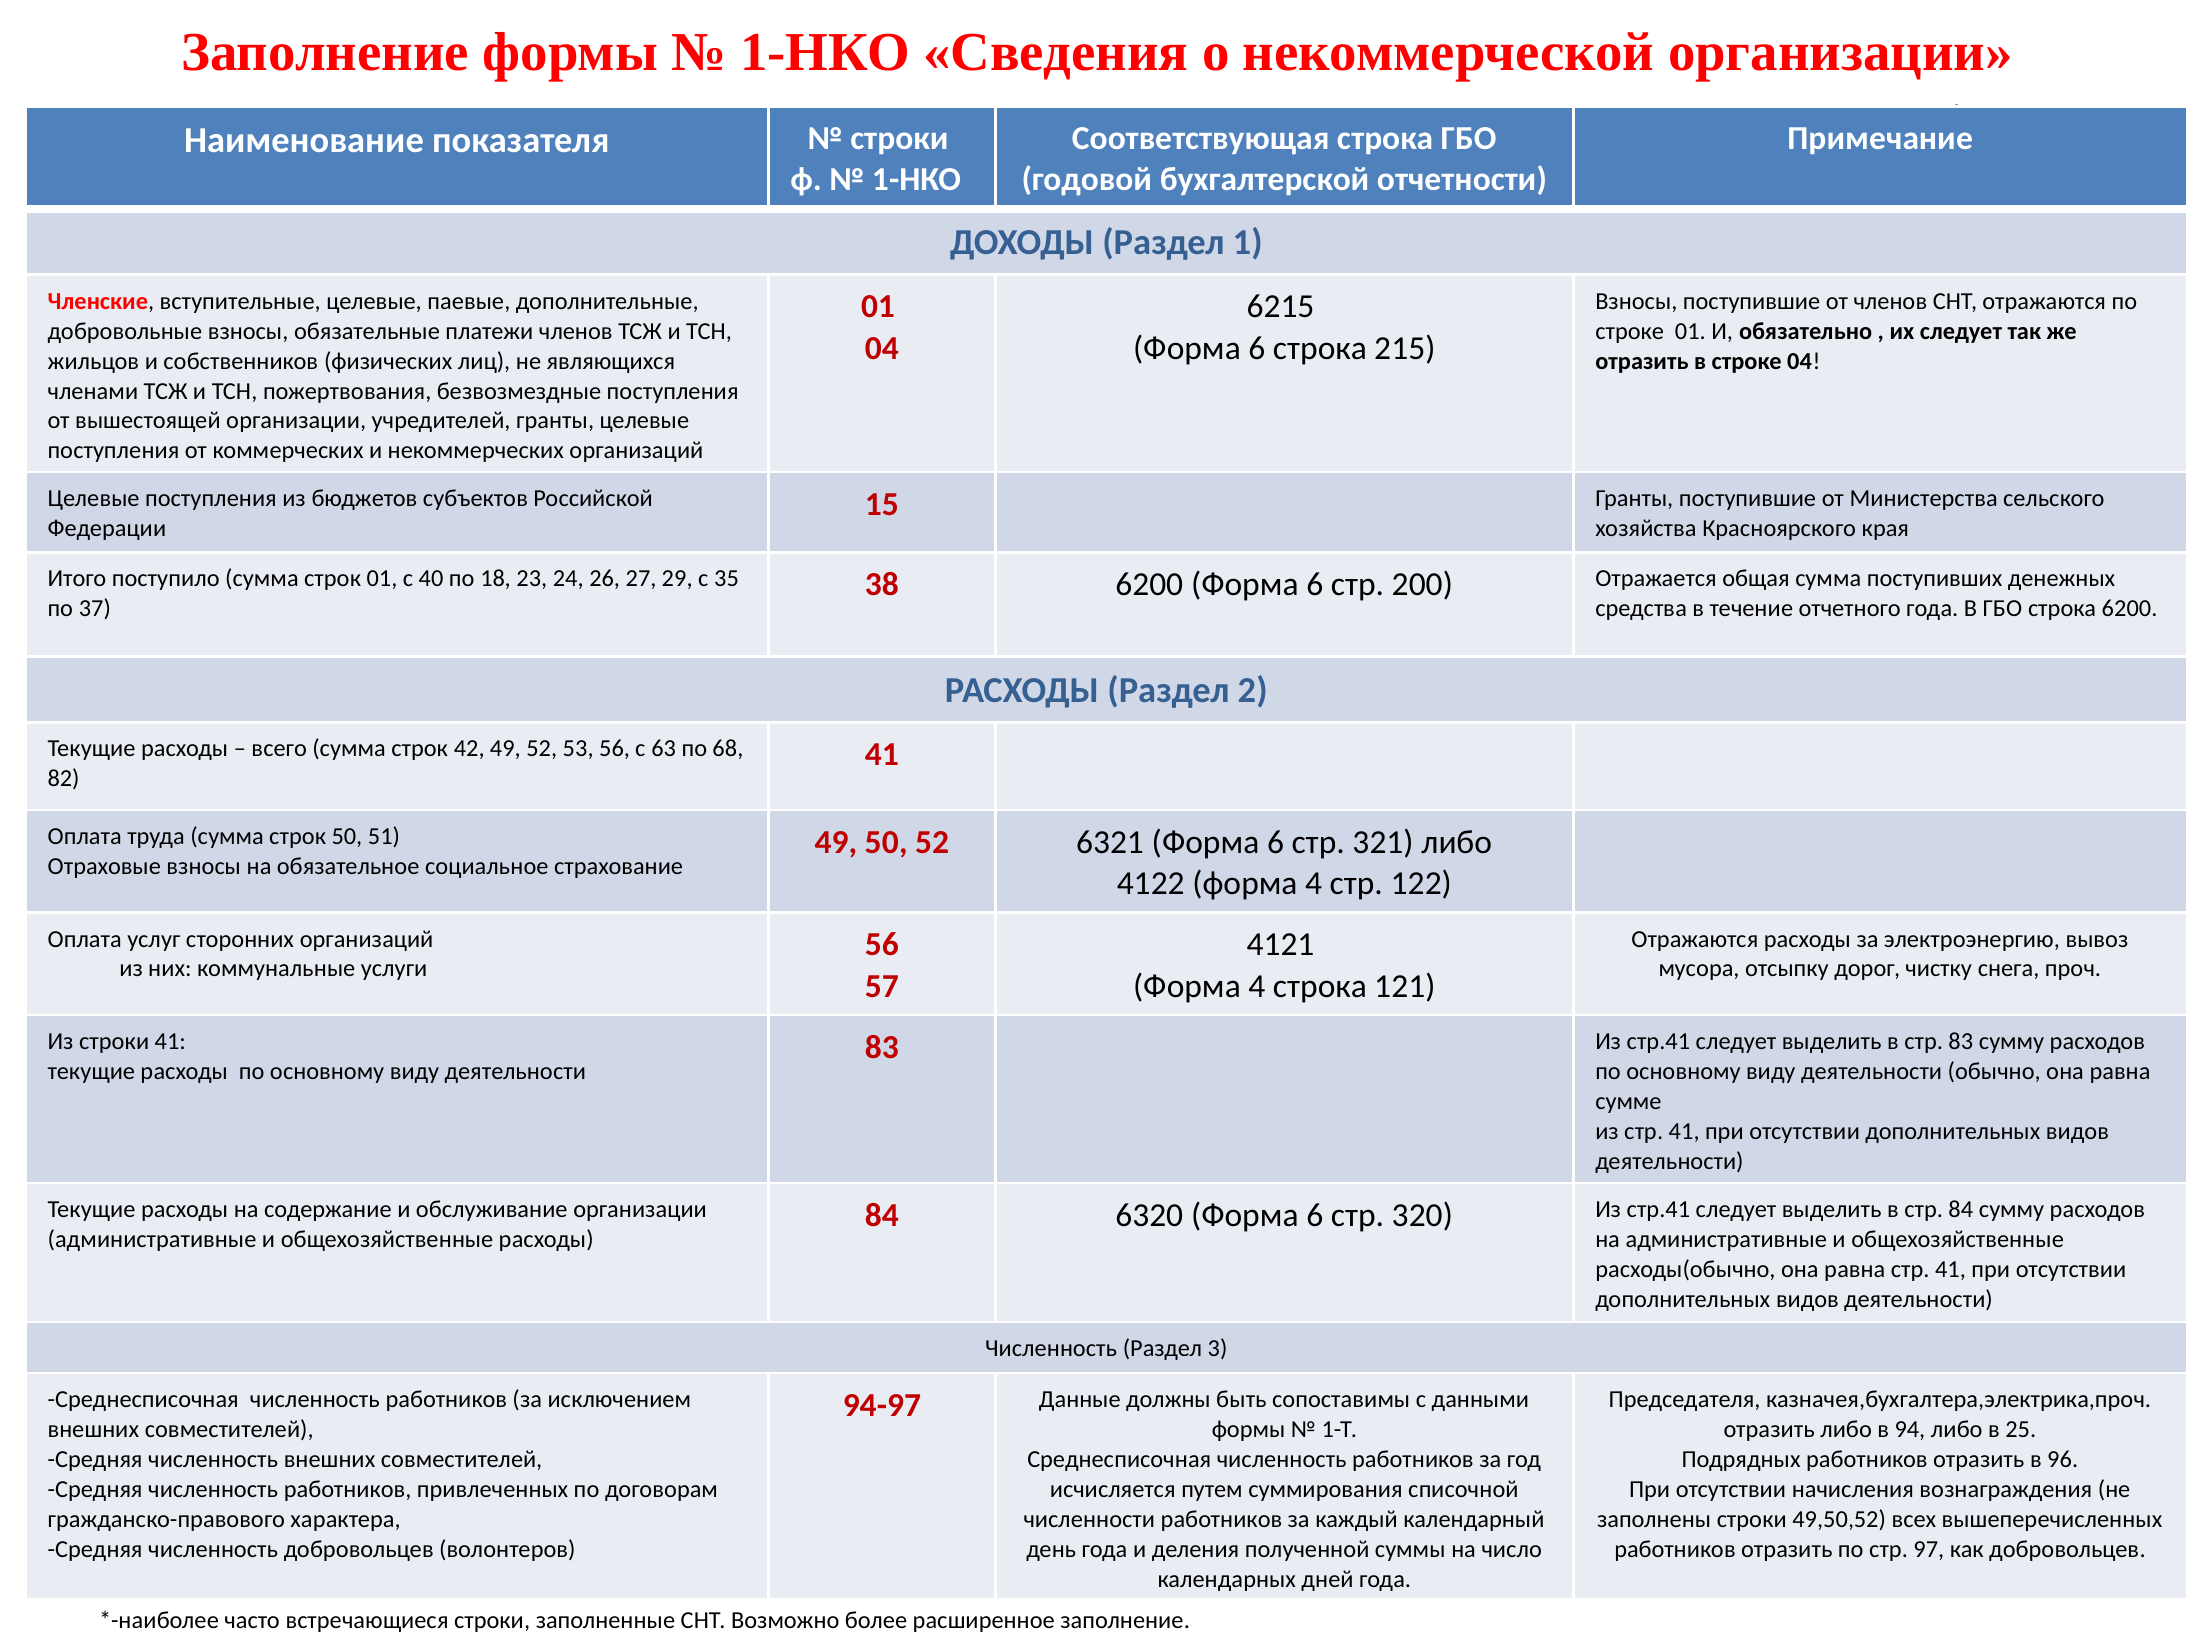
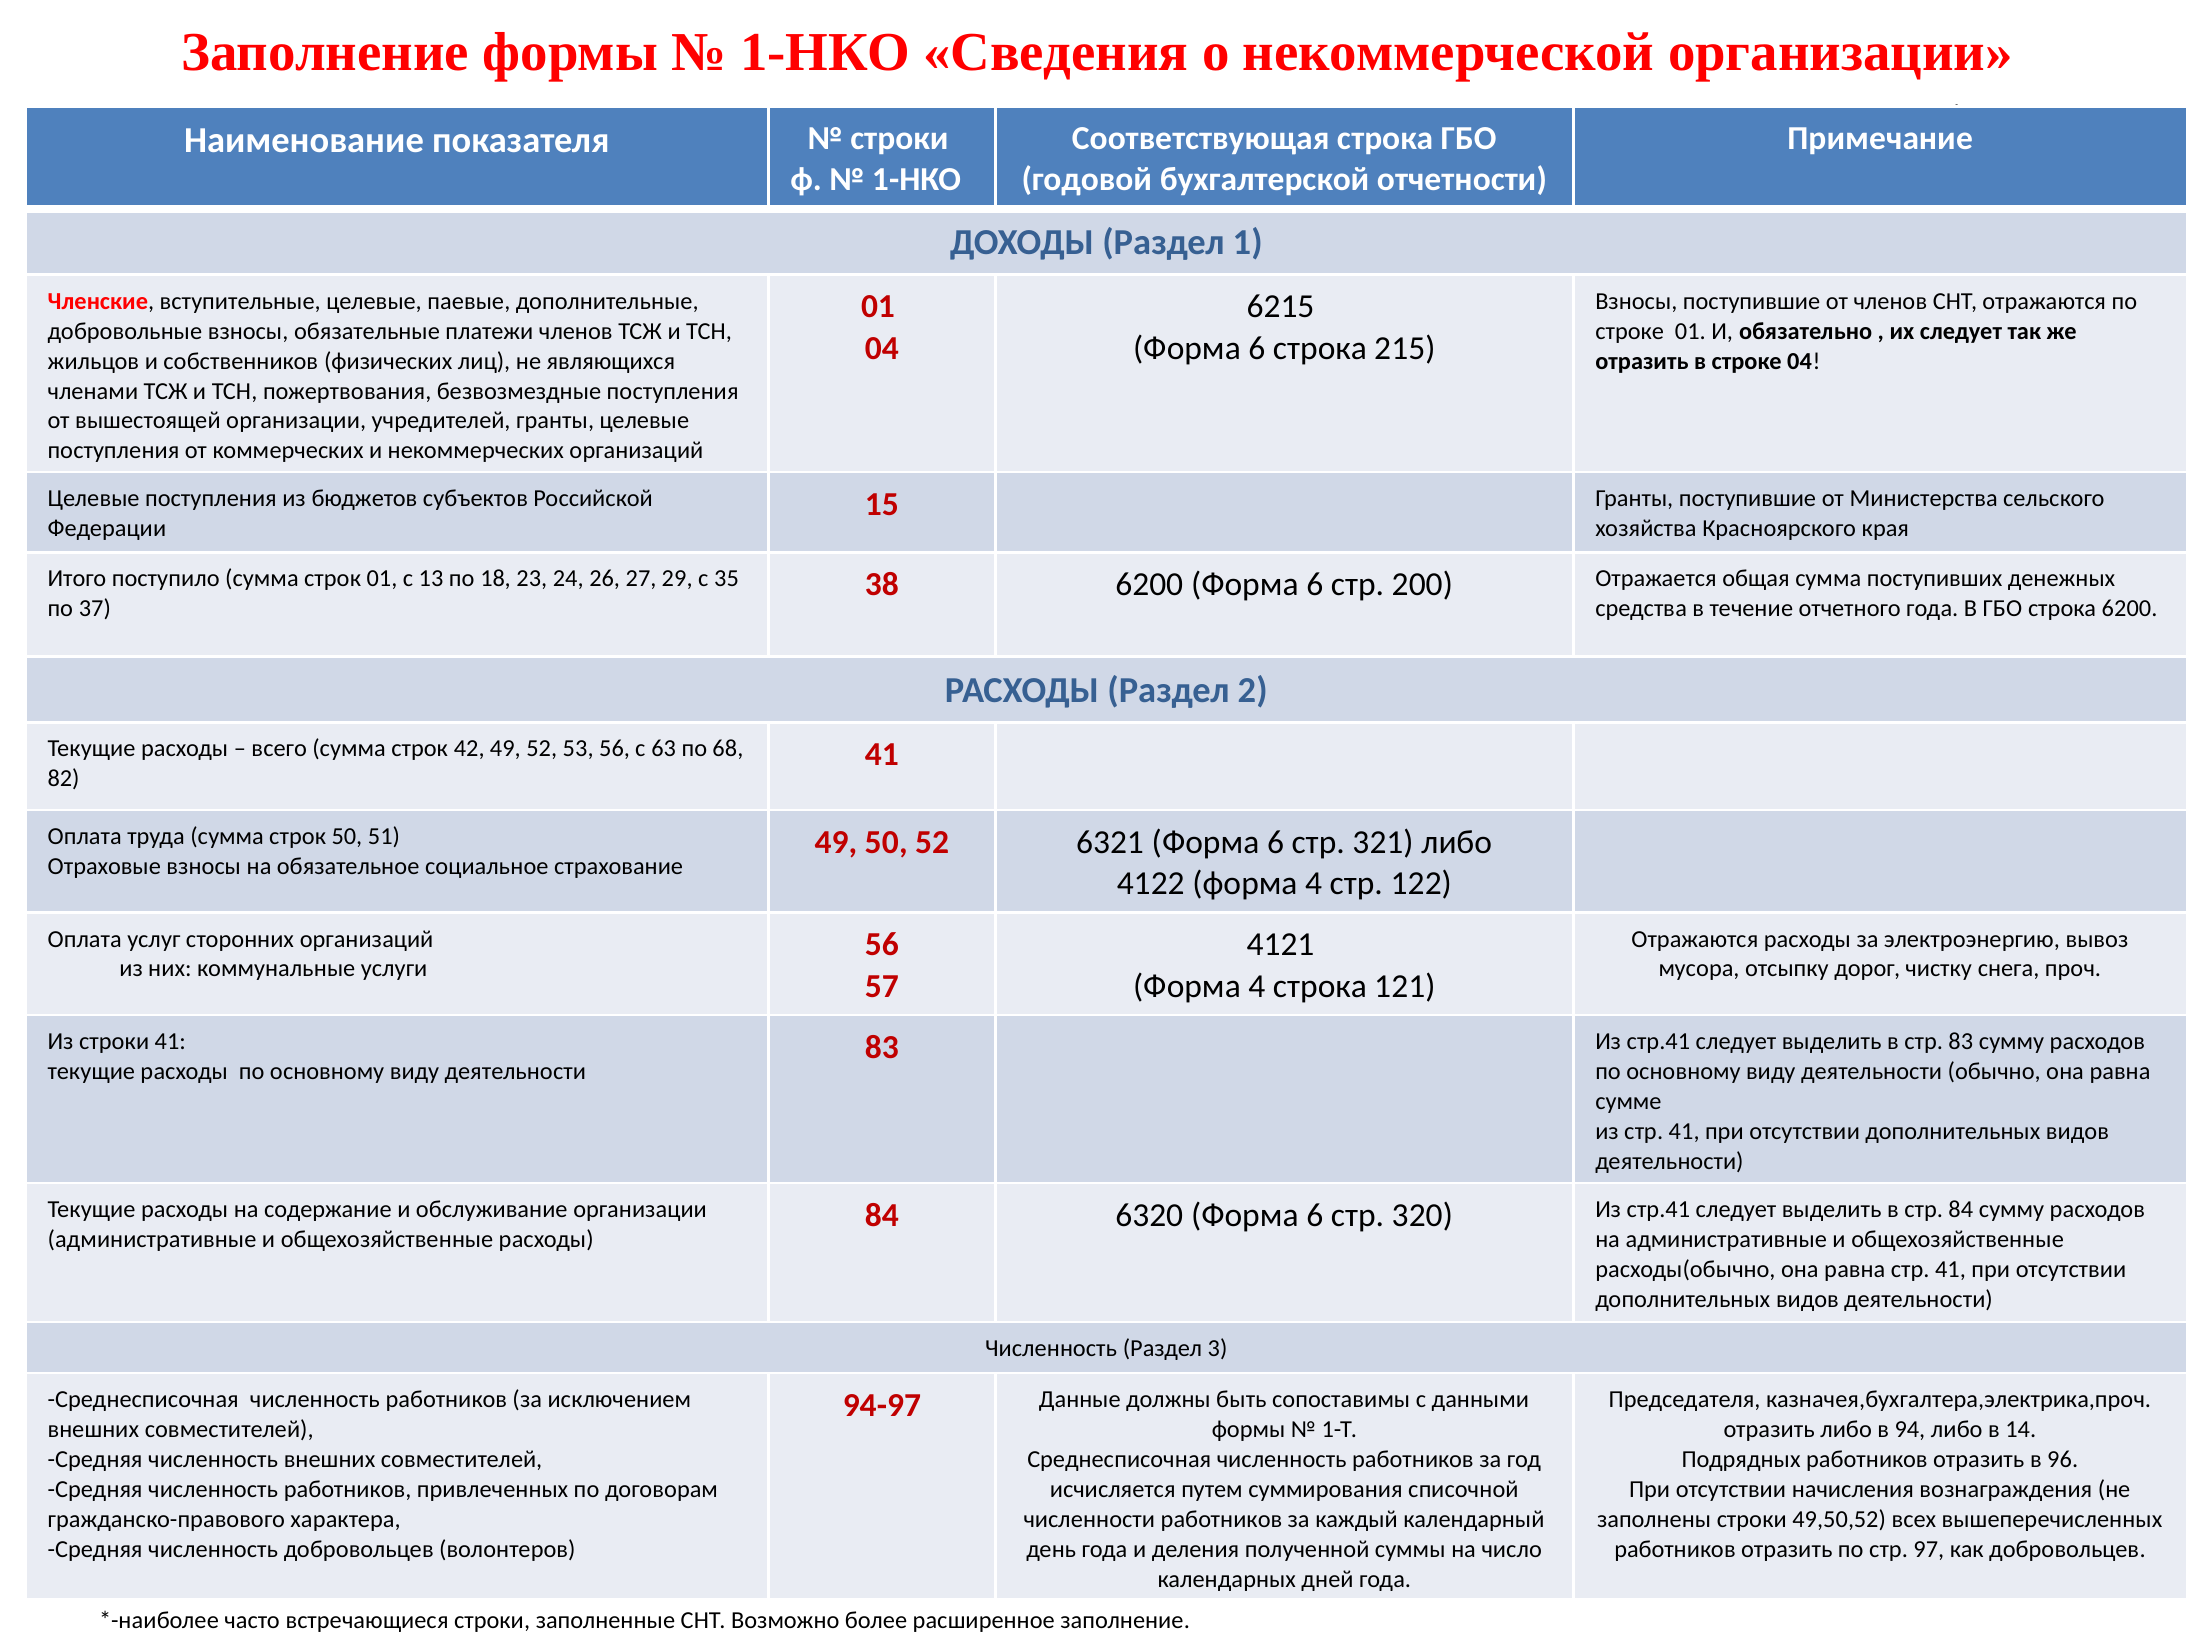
40: 40 -> 13
25: 25 -> 14
